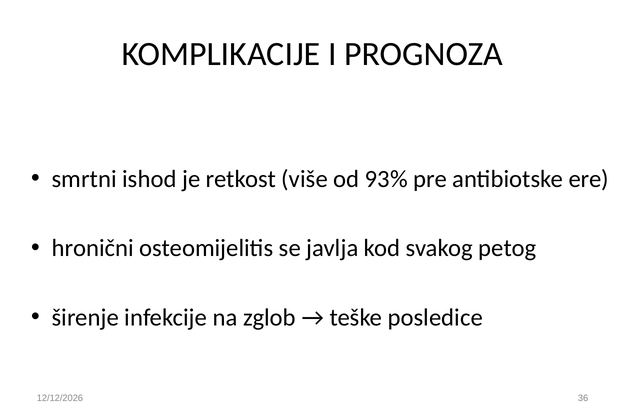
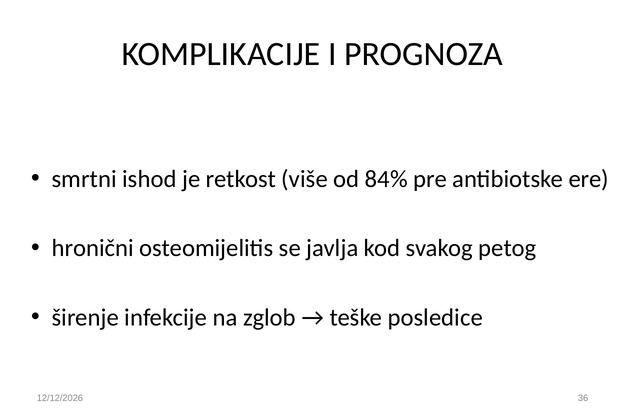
93%: 93% -> 84%
